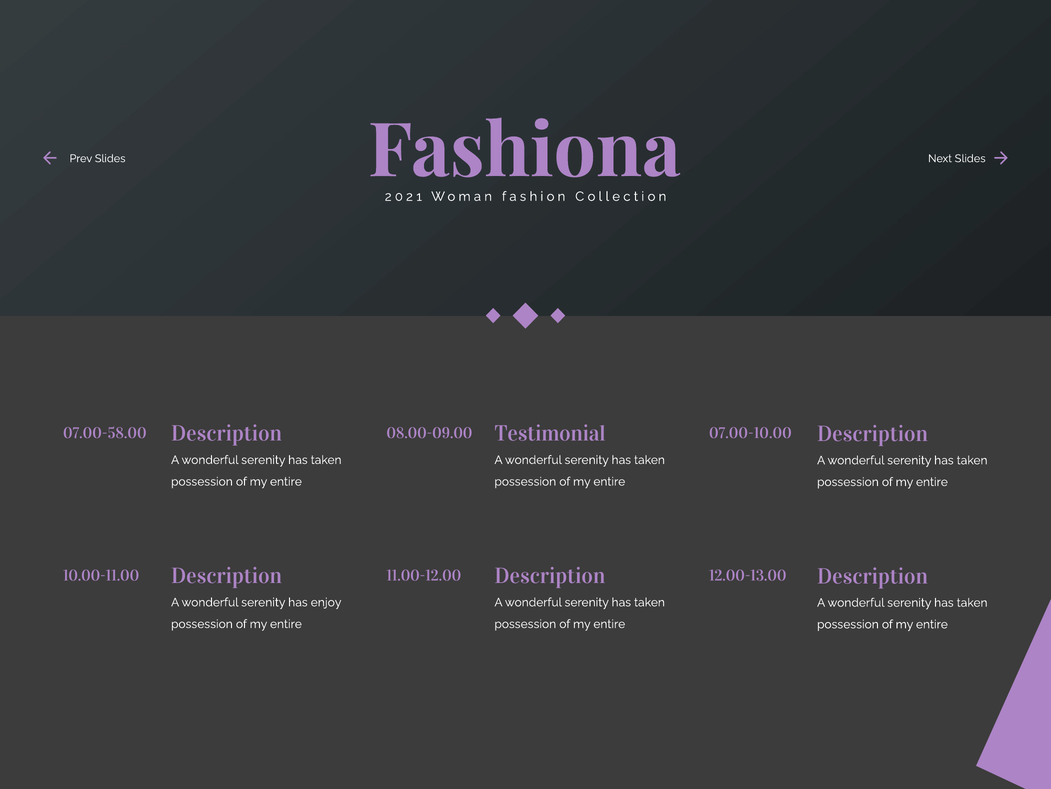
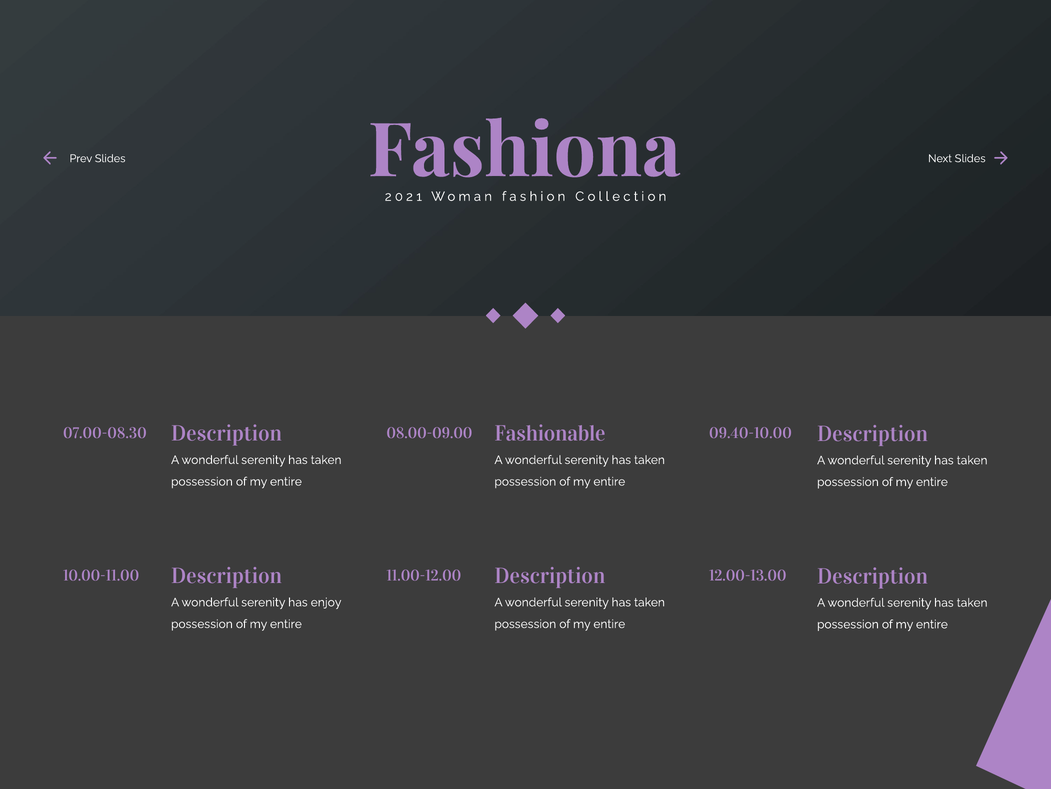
Testimonial: Testimonial -> Fashionable
07.00-58.00: 07.00-58.00 -> 07.00-08.30
07.00-10.00: 07.00-10.00 -> 09.40-10.00
